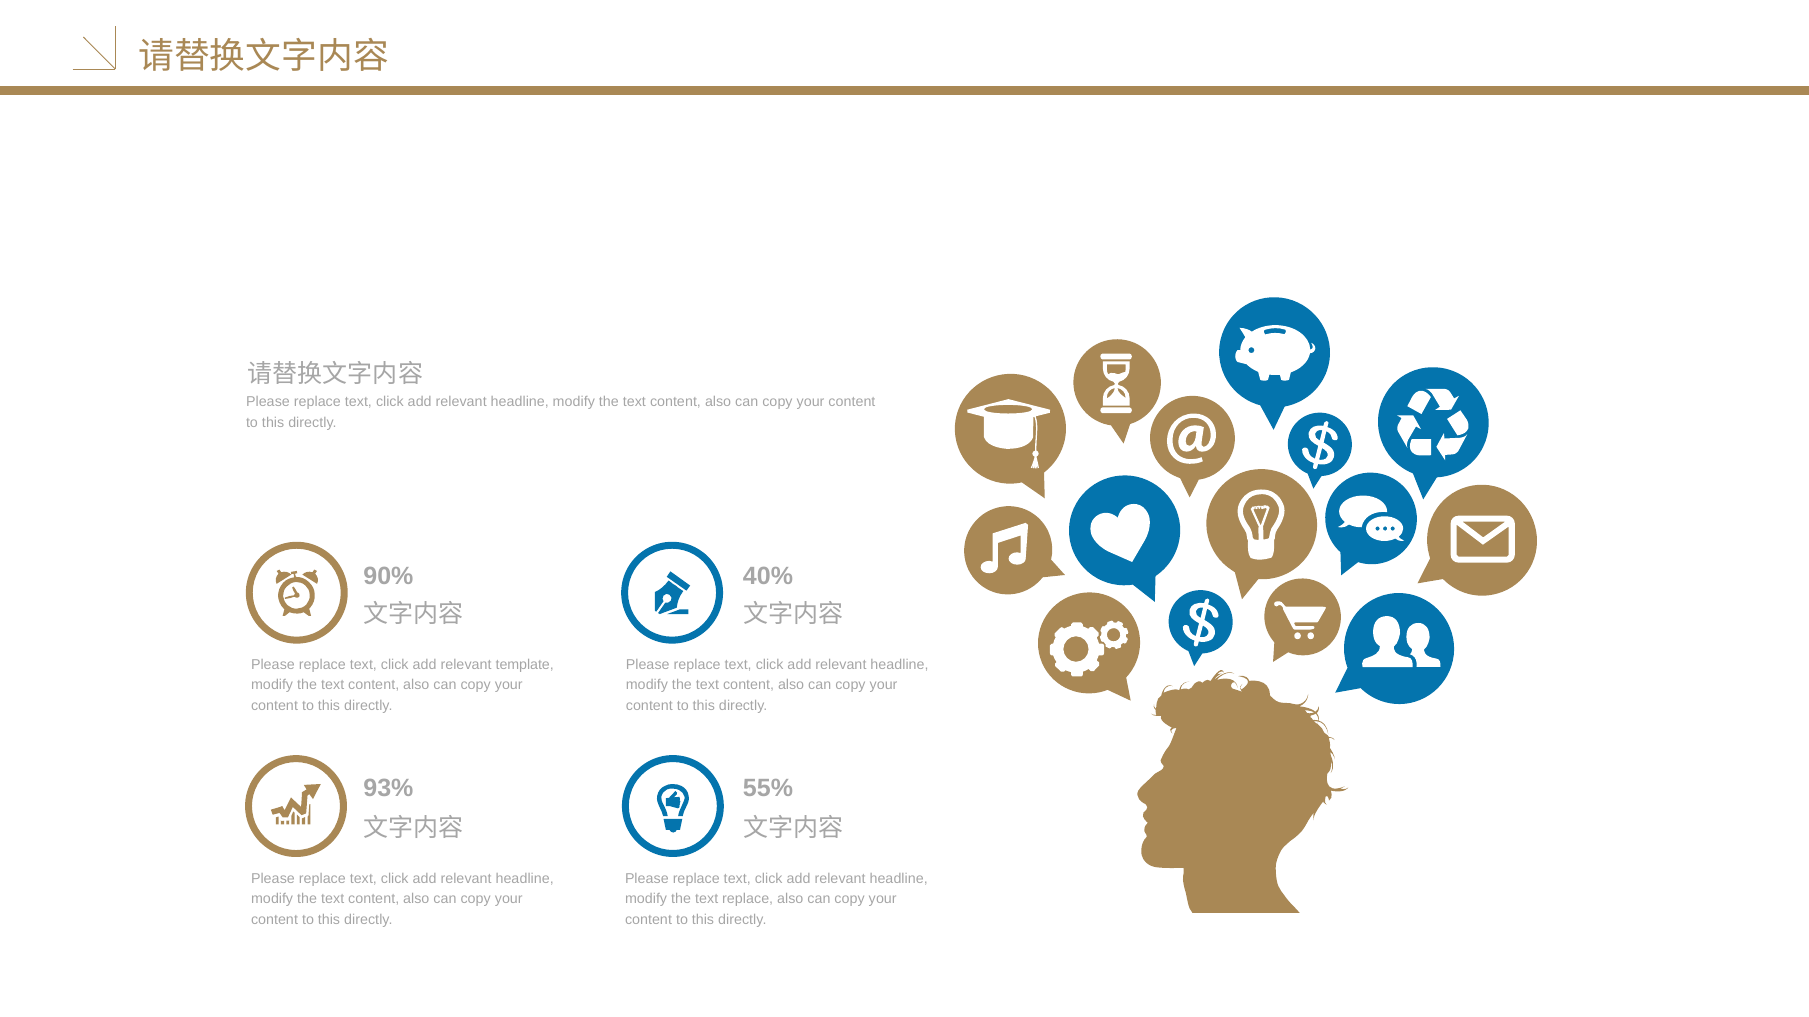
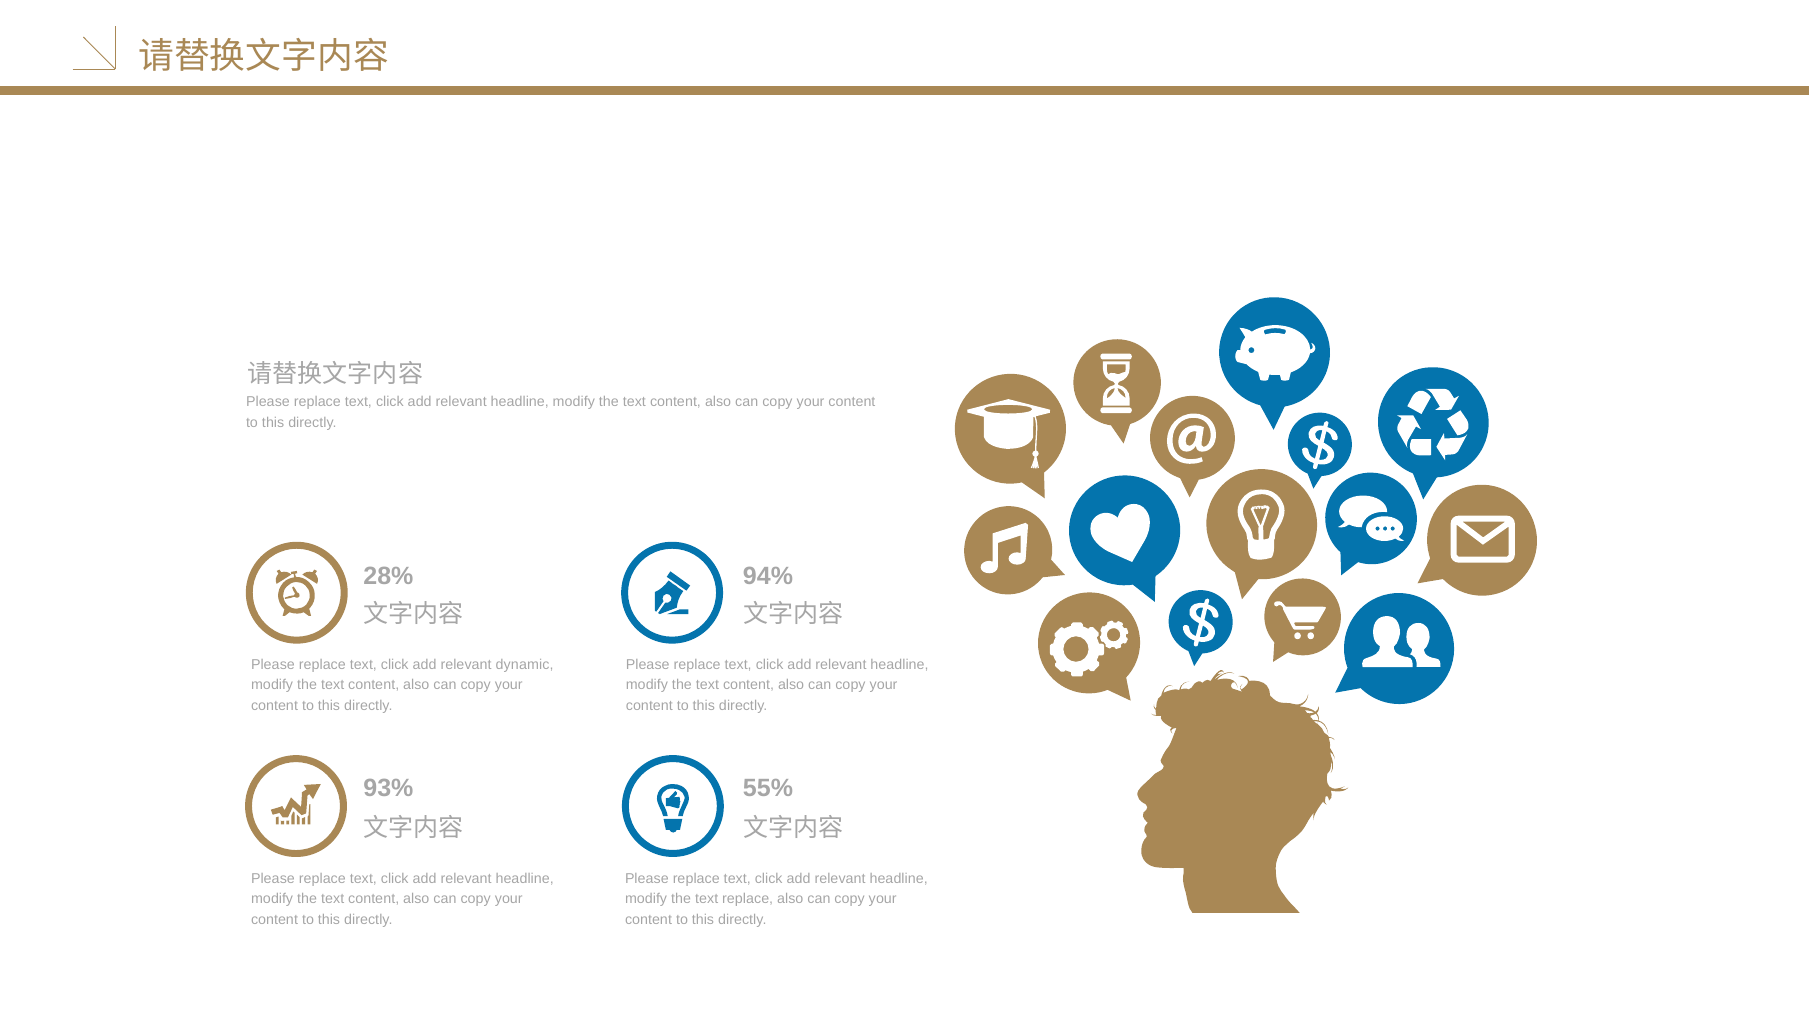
90%: 90% -> 28%
40%: 40% -> 94%
template: template -> dynamic
